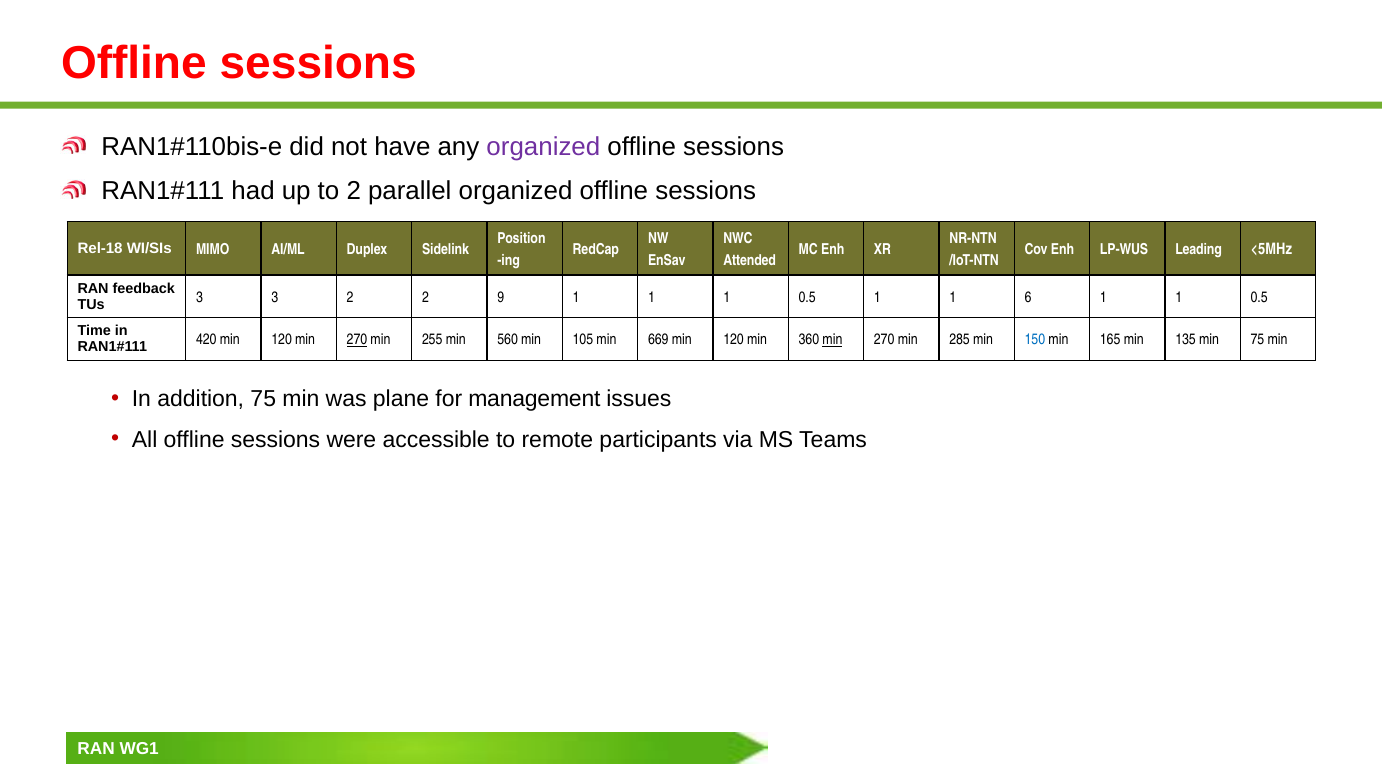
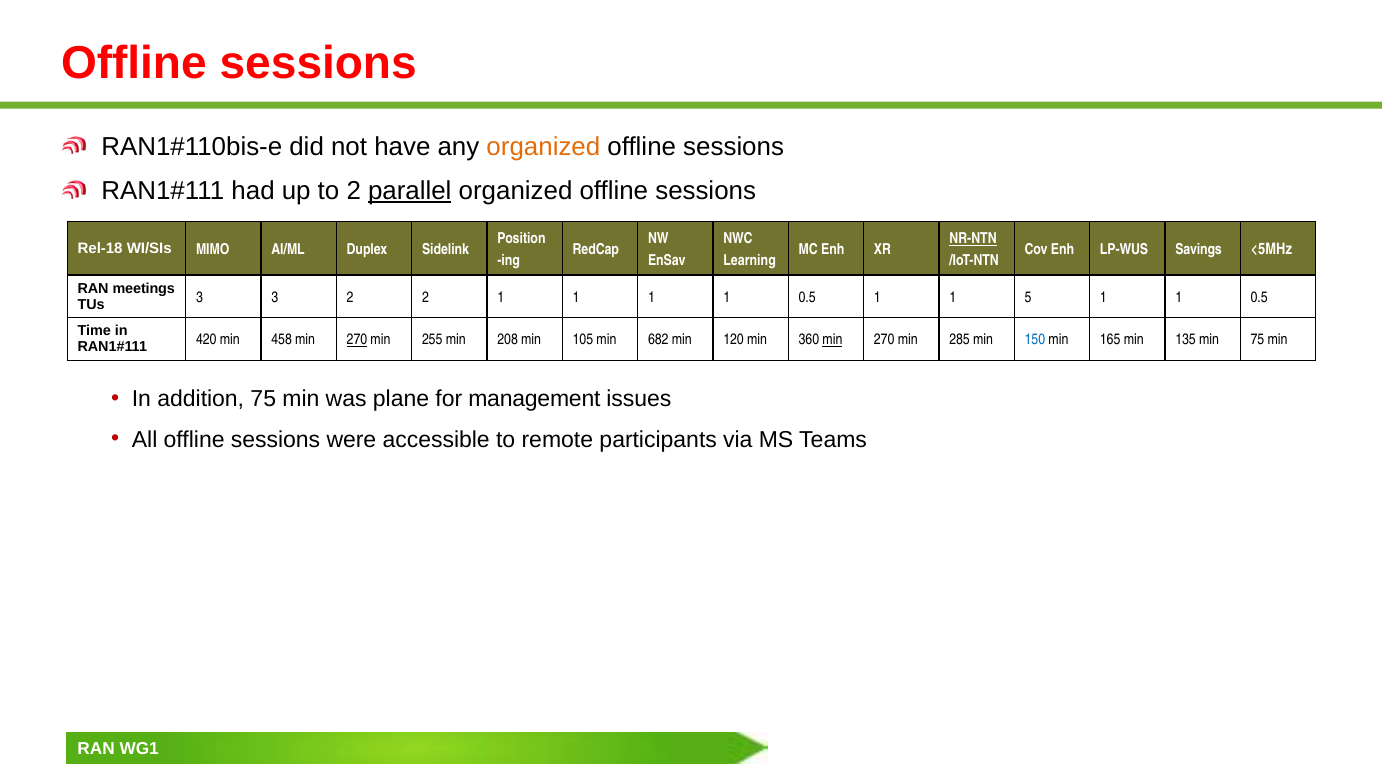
organized at (543, 147) colour: purple -> orange
parallel underline: none -> present
NR-NTN underline: none -> present
Leading: Leading -> Savings
Attended: Attended -> Learning
feedback: feedback -> meetings
2 9: 9 -> 1
6: 6 -> 5
420 min 120: 120 -> 458
560: 560 -> 208
669: 669 -> 682
